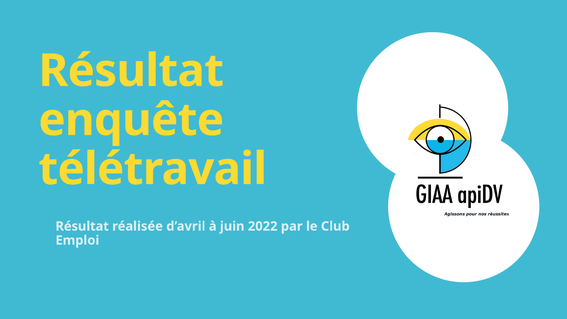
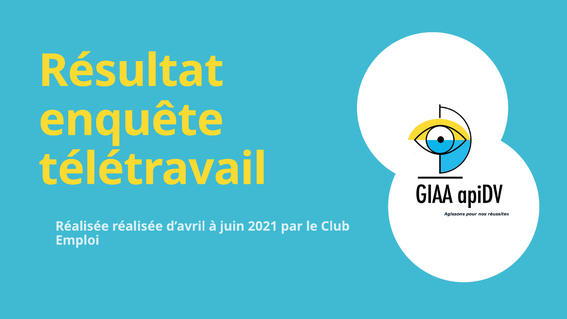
Résultat at (82, 226): Résultat -> Réalisée
2022: 2022 -> 2021
